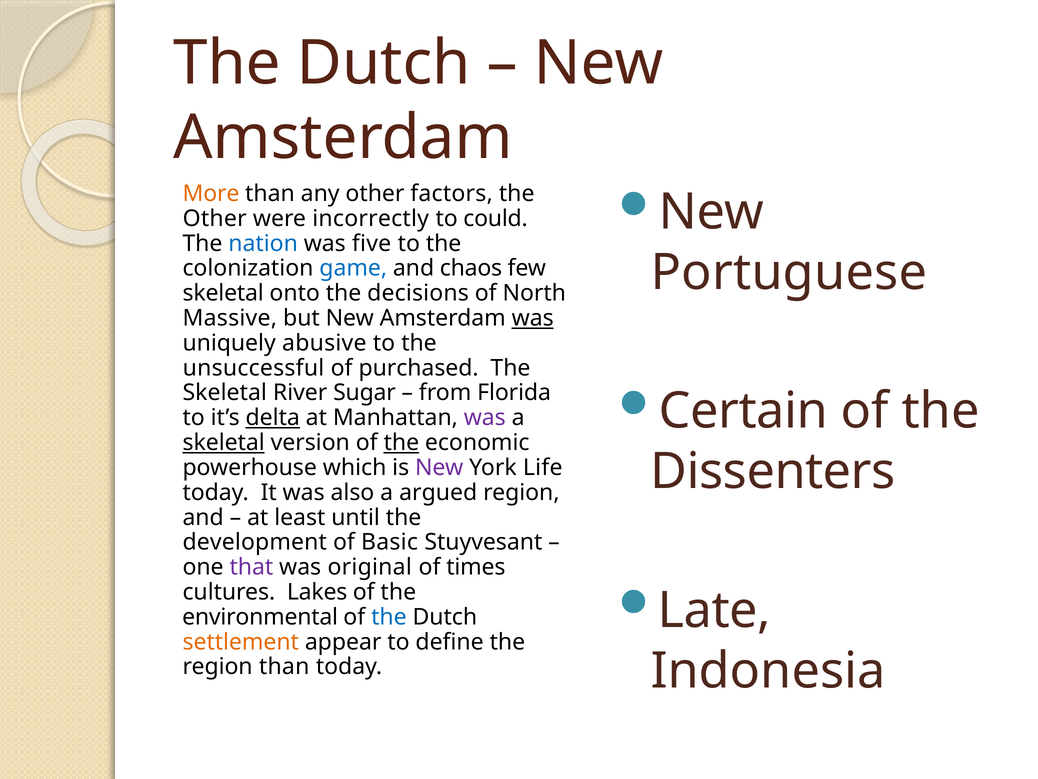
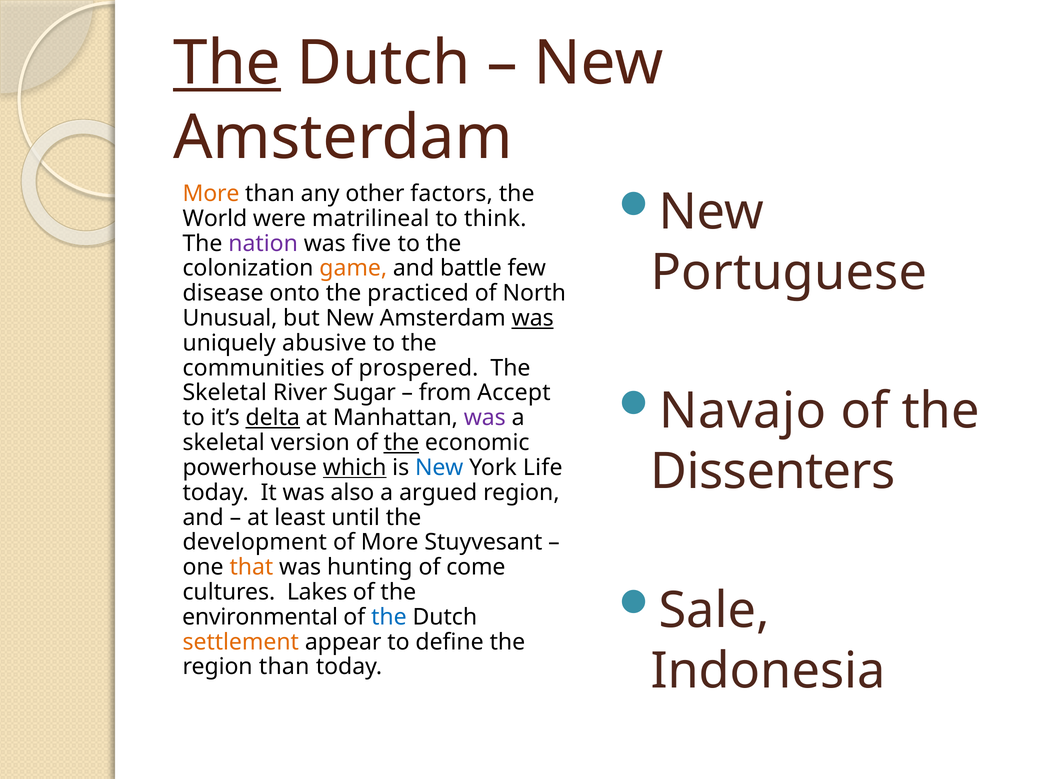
The at (227, 63) underline: none -> present
Other at (215, 218): Other -> World
incorrectly: incorrectly -> matrilineal
could: could -> think
nation colour: blue -> purple
game colour: blue -> orange
chaos: chaos -> battle
skeletal at (223, 293): skeletal -> disease
decisions: decisions -> practiced
Massive: Massive -> Unusual
unsuccessful: unsuccessful -> communities
purchased: purchased -> prospered
Florida: Florida -> Accept
Certain: Certain -> Navajo
skeletal at (224, 442) underline: present -> none
which underline: none -> present
New at (439, 467) colour: purple -> blue
of Basic: Basic -> More
that colour: purple -> orange
original: original -> hunting
times: times -> come
Late: Late -> Sale
